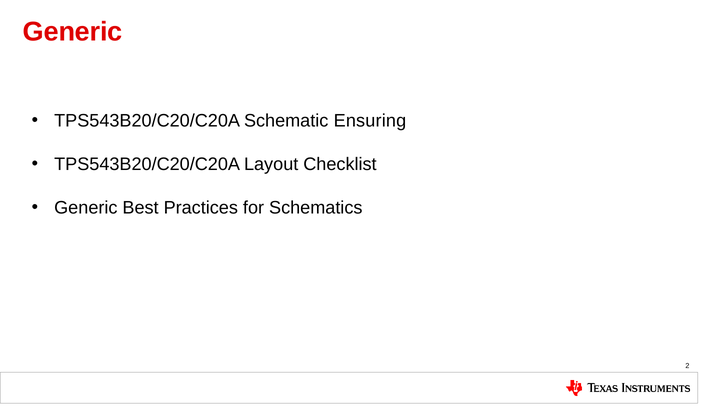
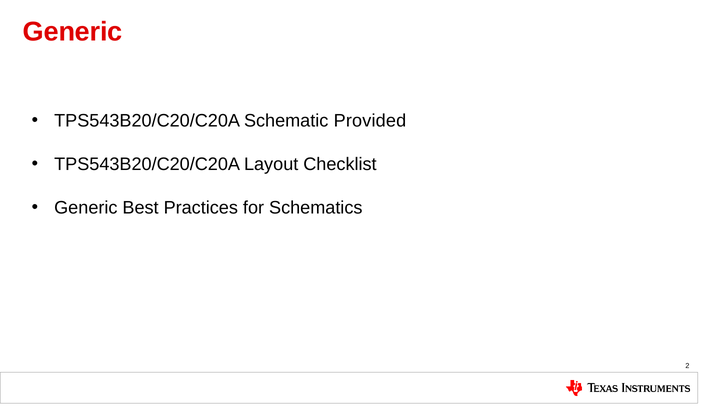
Ensuring: Ensuring -> Provided
